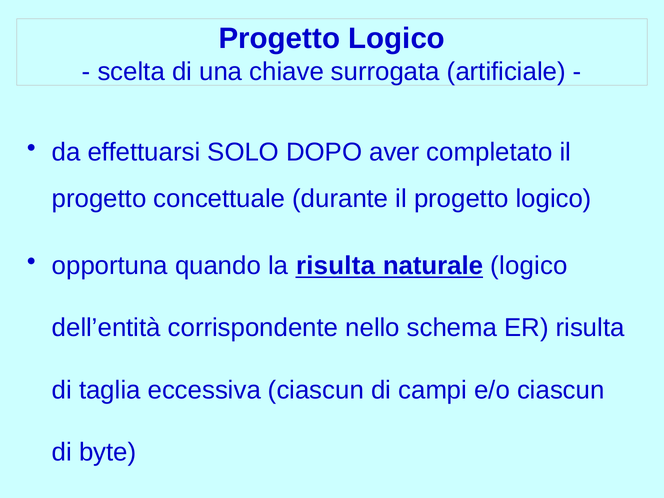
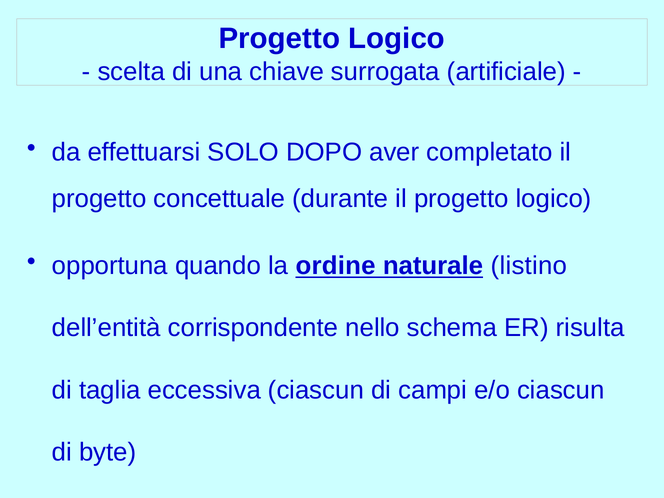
la risulta: risulta -> ordine
naturale logico: logico -> listino
